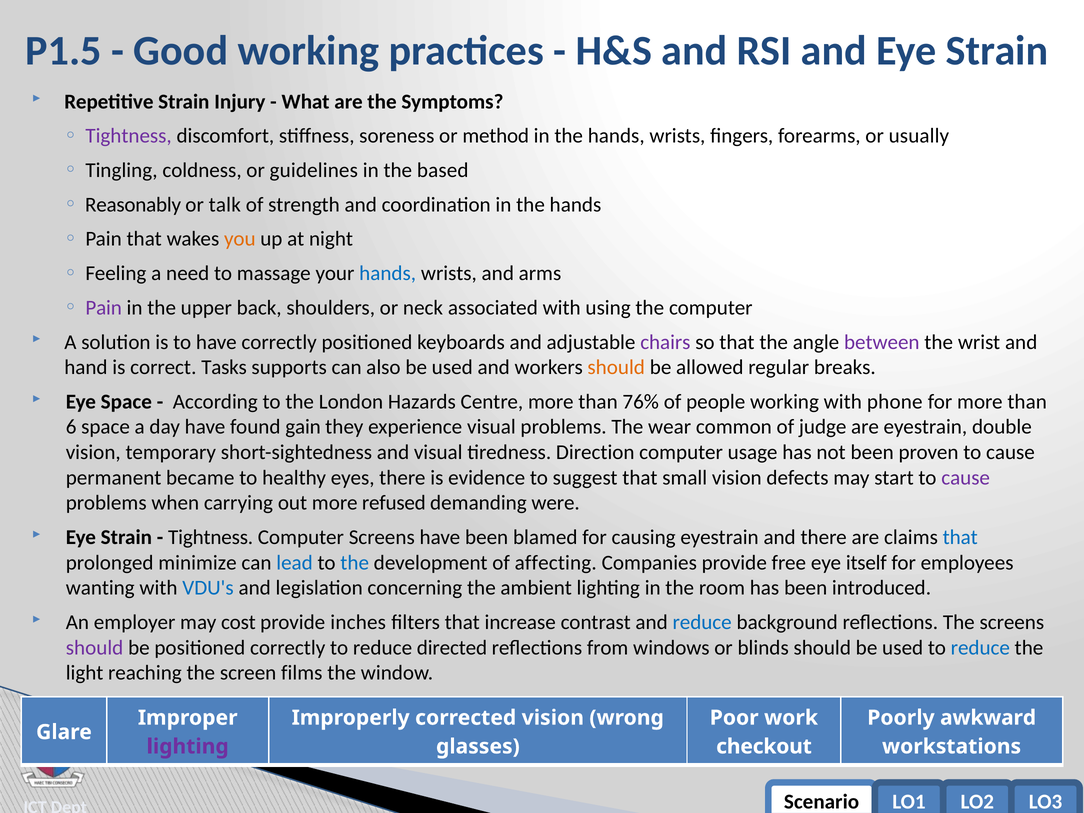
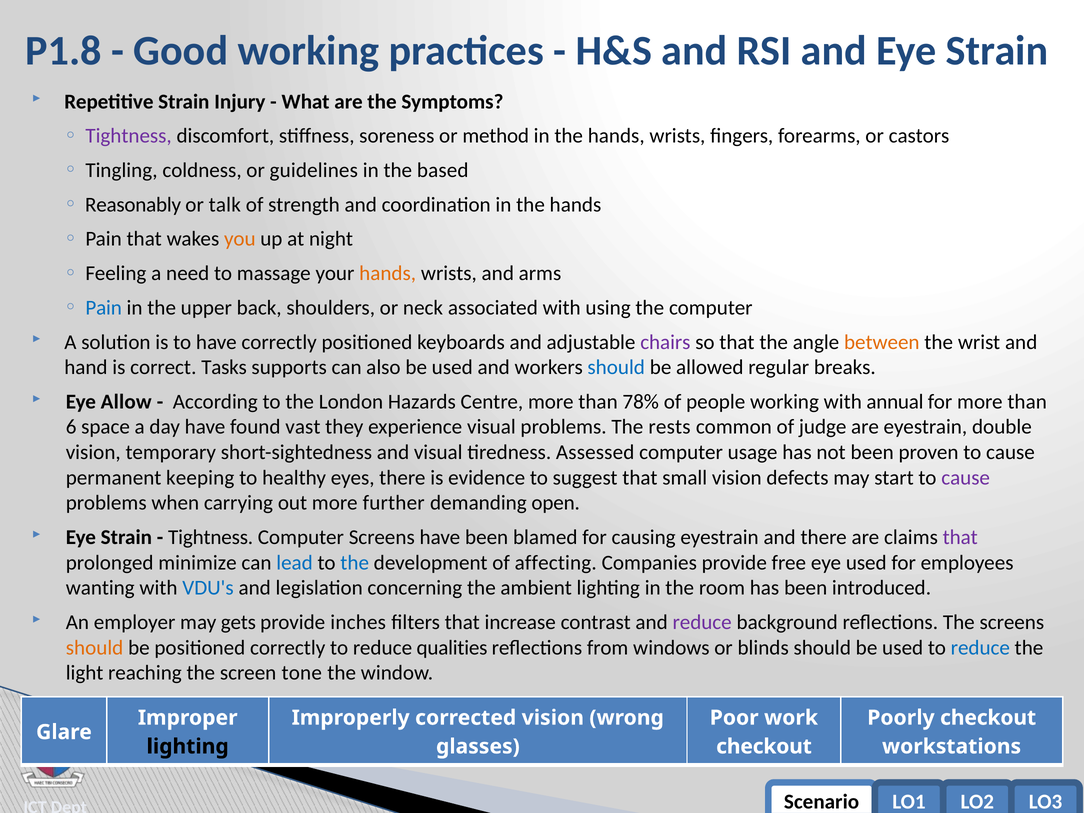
P1.5: P1.5 -> P1.8
usually: usually -> castors
hands at (388, 273) colour: blue -> orange
Pain at (104, 308) colour: purple -> blue
between colour: purple -> orange
should at (616, 367) colour: orange -> blue
Eye Space: Space -> Allow
76%: 76% -> 78%
phone: phone -> annual
gain: gain -> vast
wear: wear -> rests
Direction: Direction -> Assessed
became: became -> keeping
refused: refused -> further
were: were -> open
that at (960, 537) colour: blue -> purple
eye itself: itself -> used
cost: cost -> gets
reduce at (702, 622) colour: blue -> purple
should at (95, 648) colour: purple -> orange
directed: directed -> qualities
films: films -> tone
Poorly awkward: awkward -> checkout
lighting at (188, 747) colour: purple -> black
